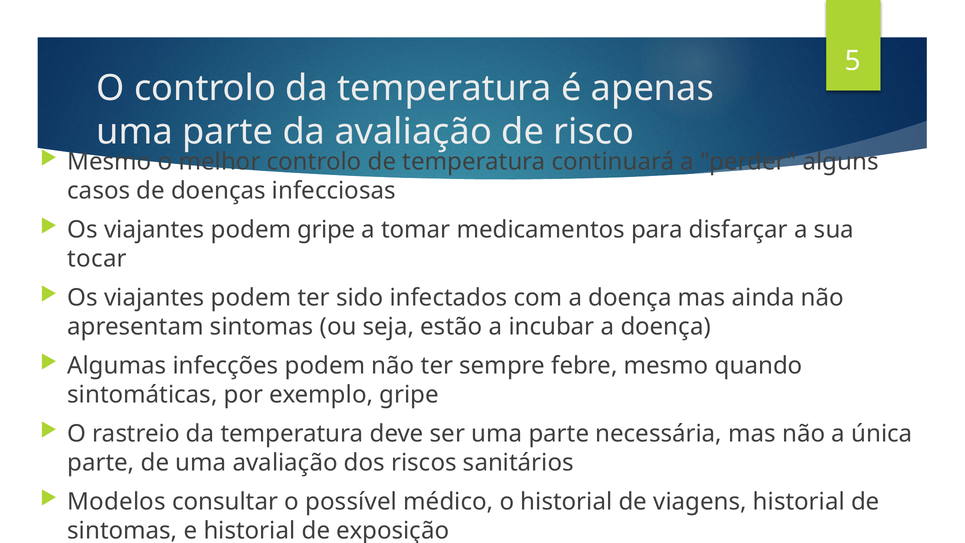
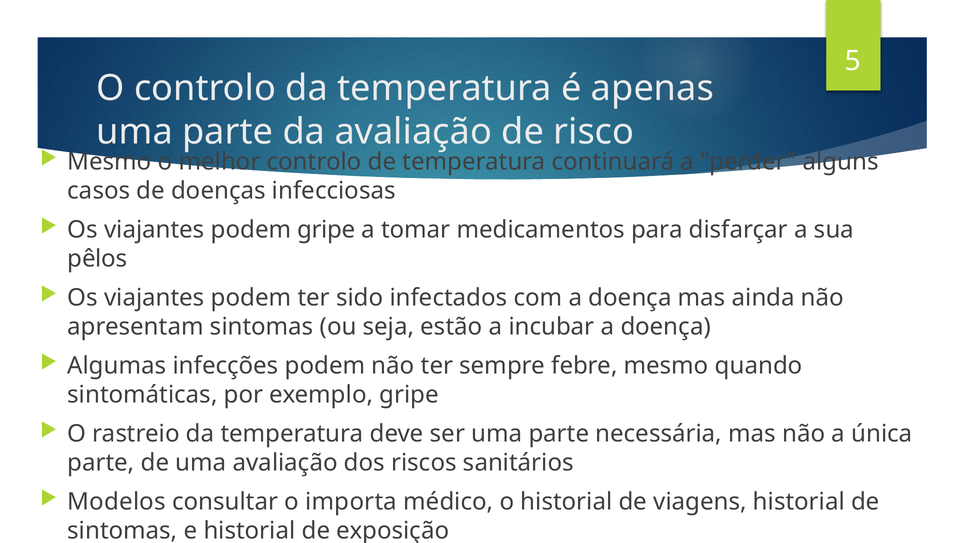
tocar: tocar -> pêlos
possível: possível -> importa
